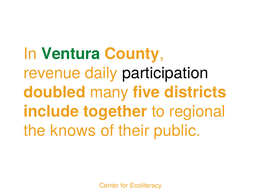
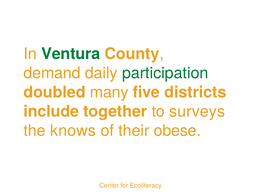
revenue: revenue -> demand
participation colour: black -> green
regional: regional -> surveys
public: public -> obese
